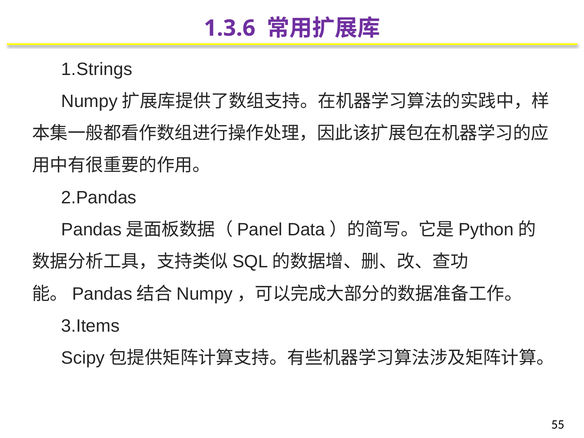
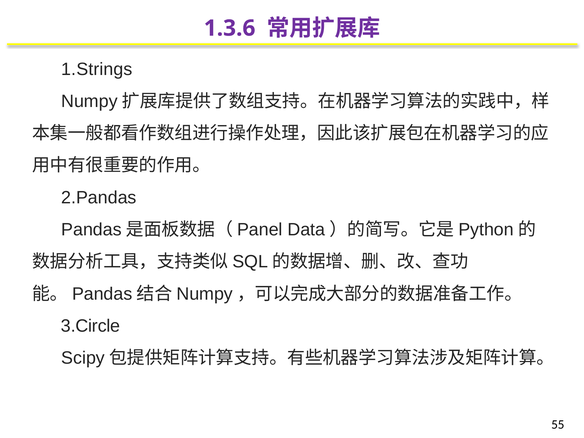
3.Items: 3.Items -> 3.Circle
